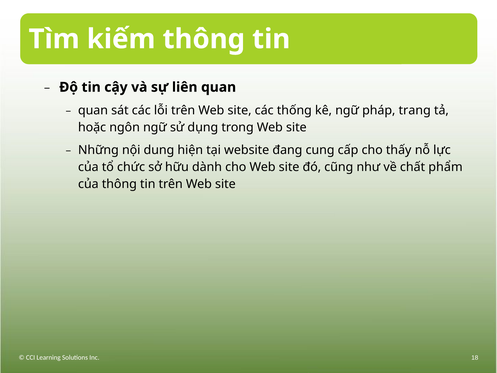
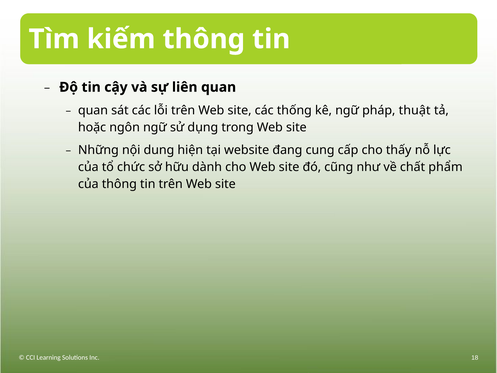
trang: trang -> thuật
